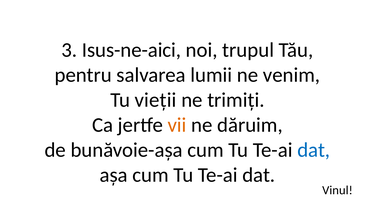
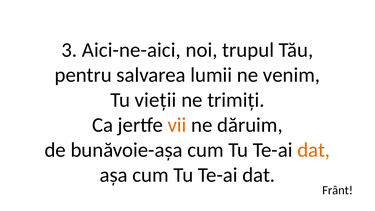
Isus-ne-aici: Isus-ne-aici -> Aici-ne-aici
dat at (314, 150) colour: blue -> orange
Vinul: Vinul -> Frânt
